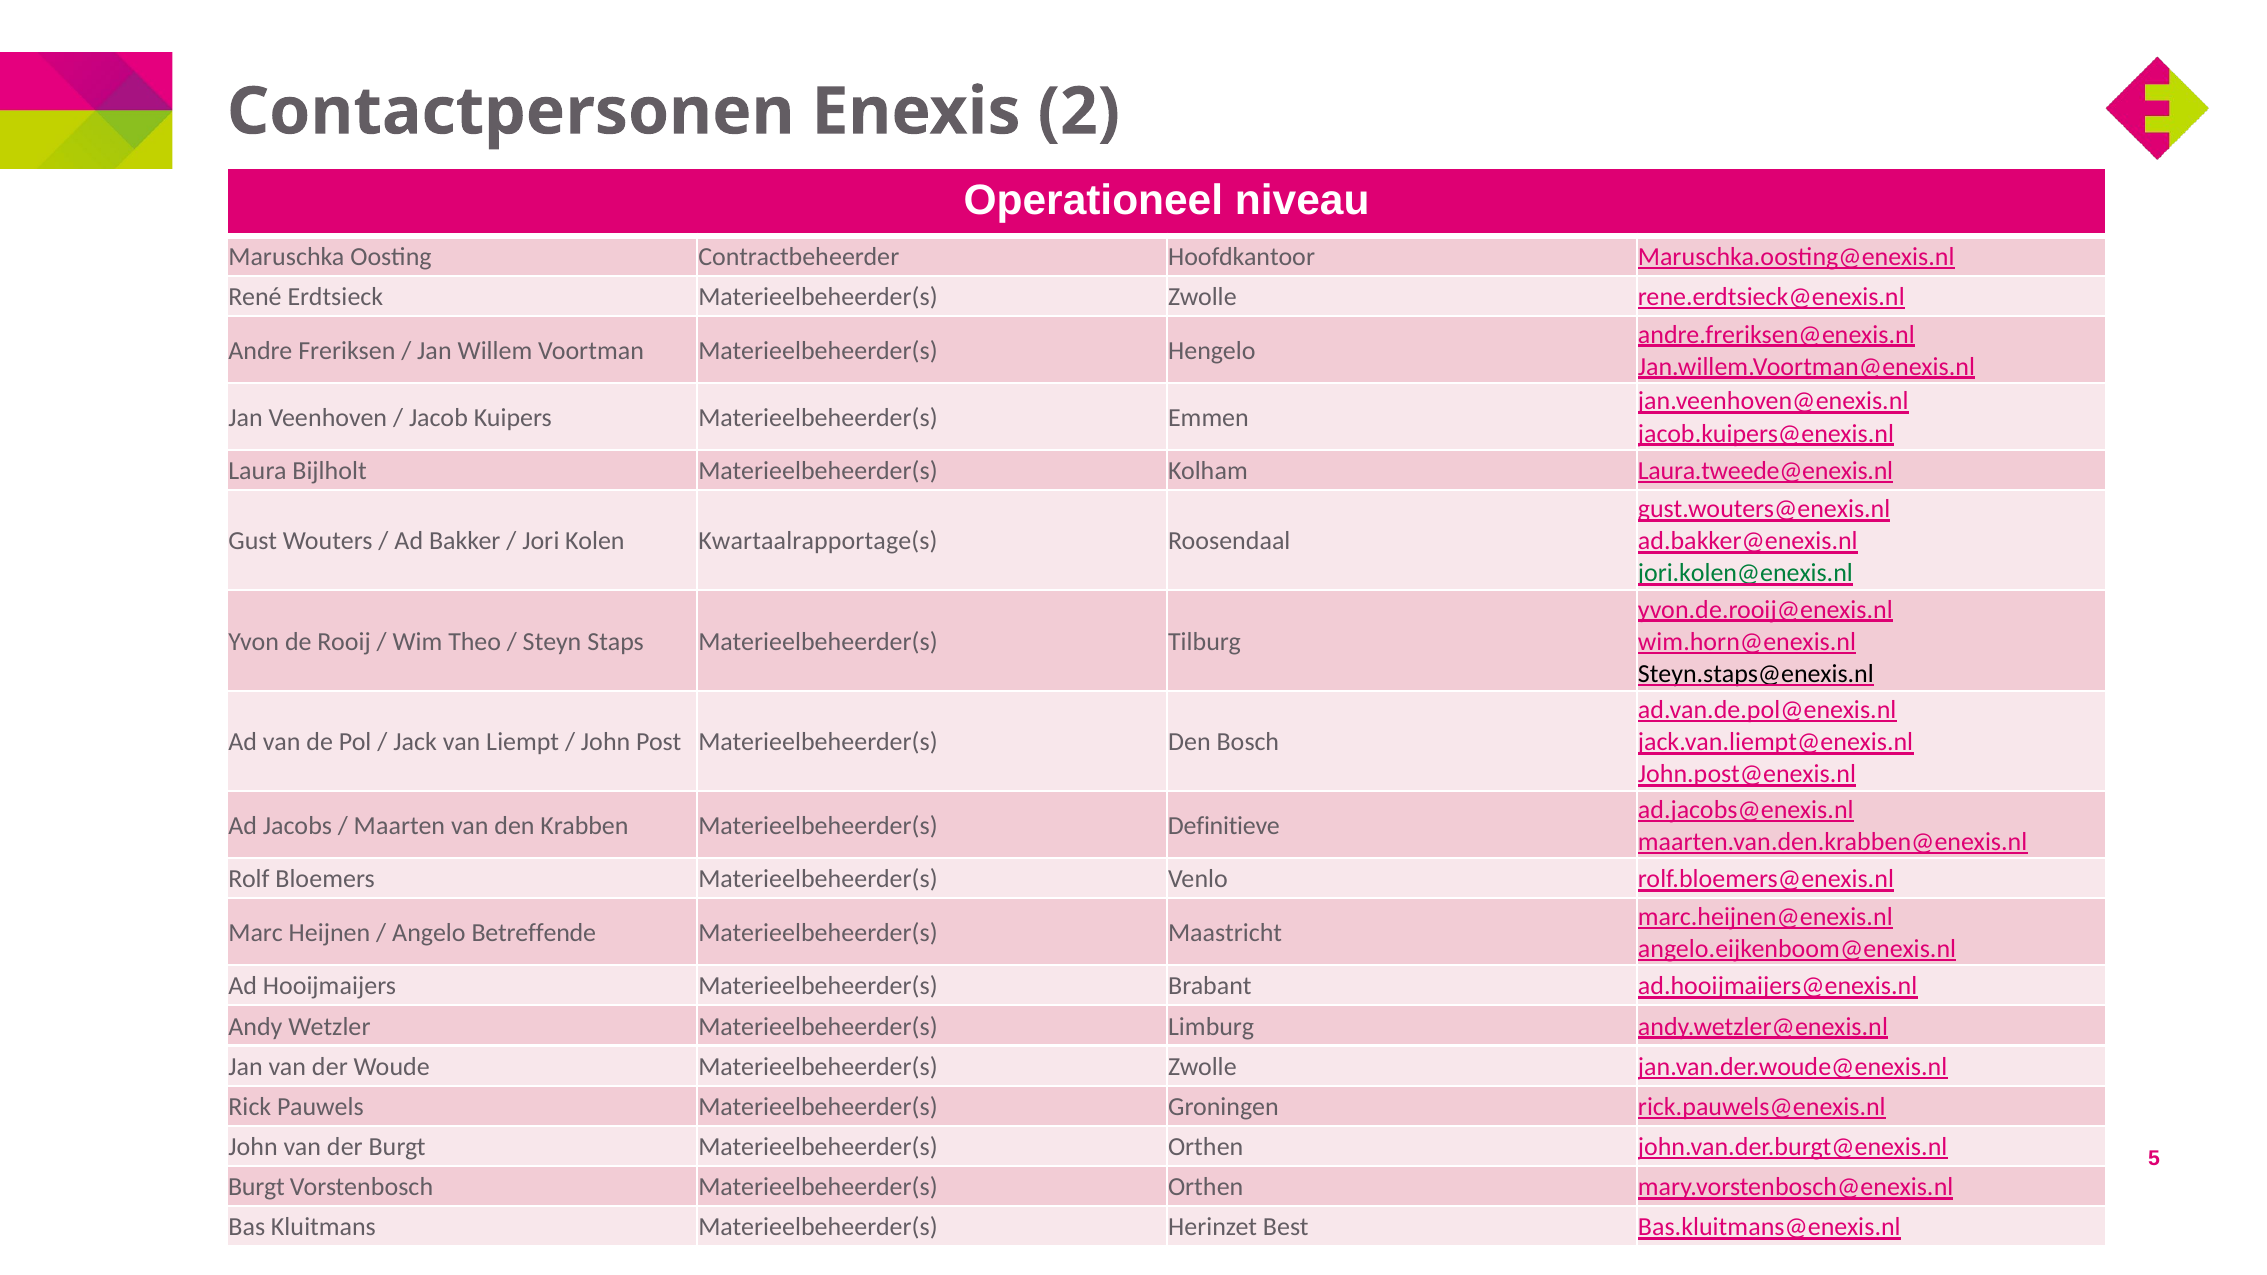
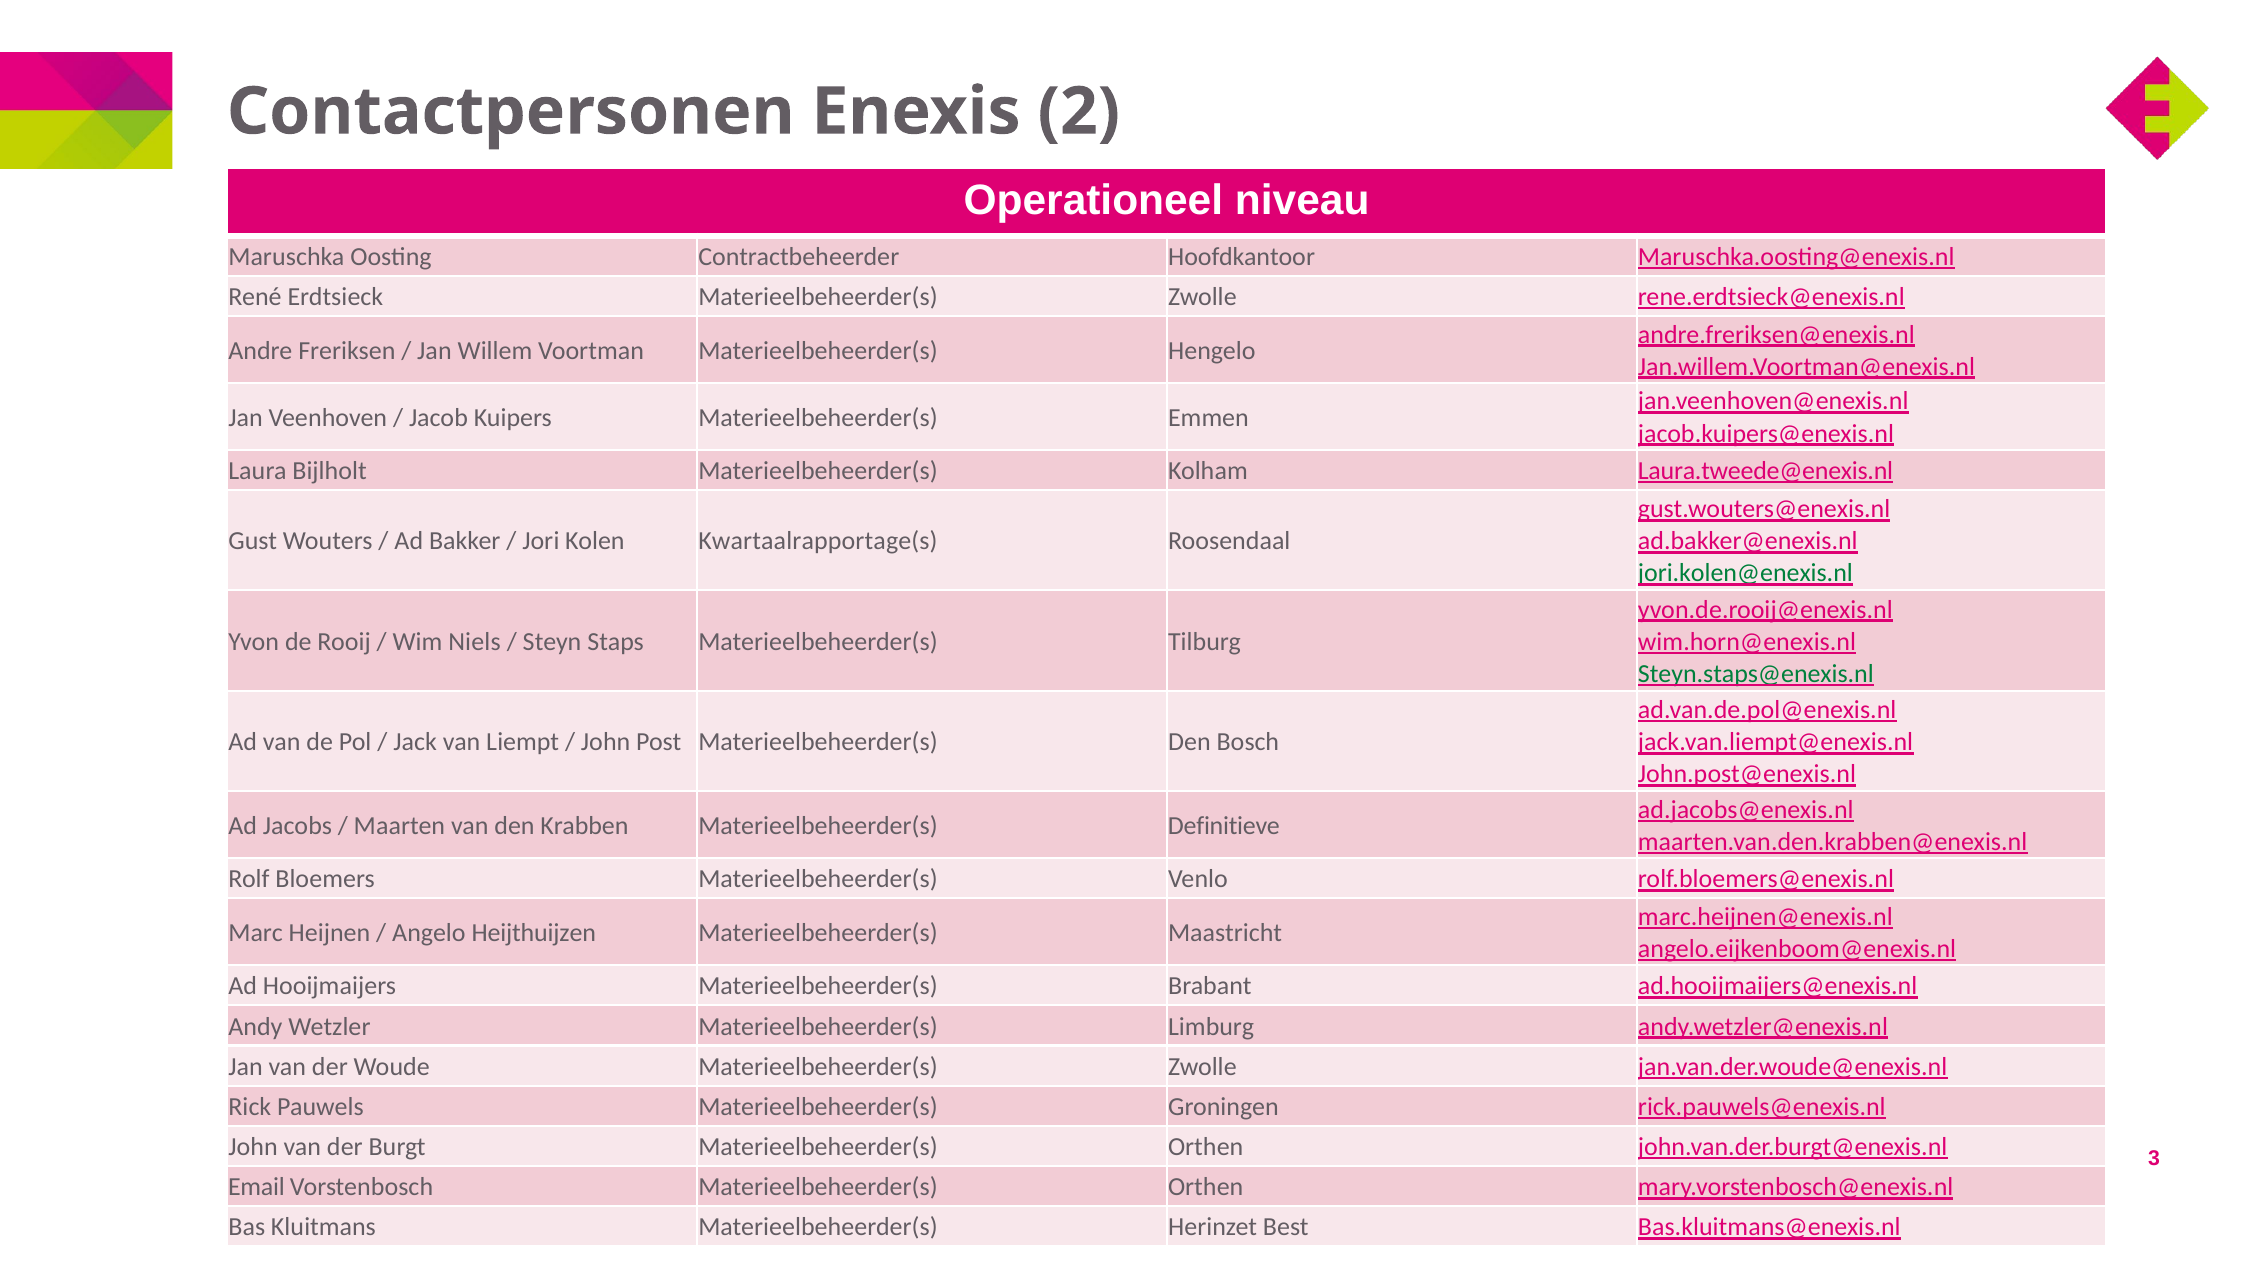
Theo: Theo -> Niels
Steyn.staps@enexis.nl colour: black -> green
Betreffende: Betreffende -> Heijthuijzen
5: 5 -> 3
Burgt at (256, 1187): Burgt -> Email
